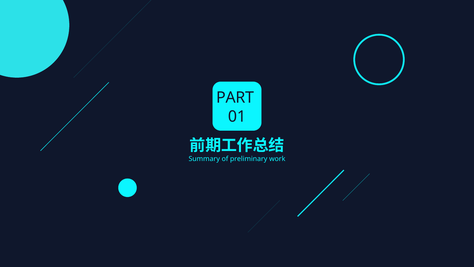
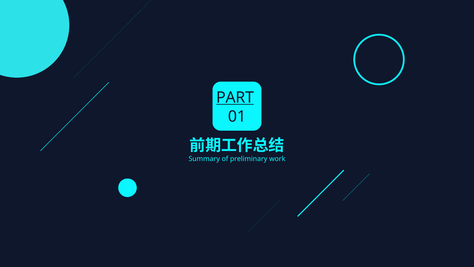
PART underline: none -> present
